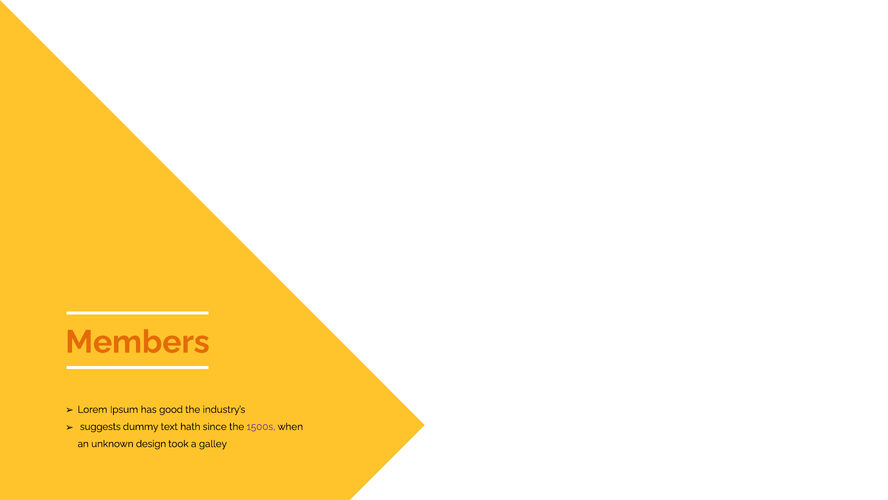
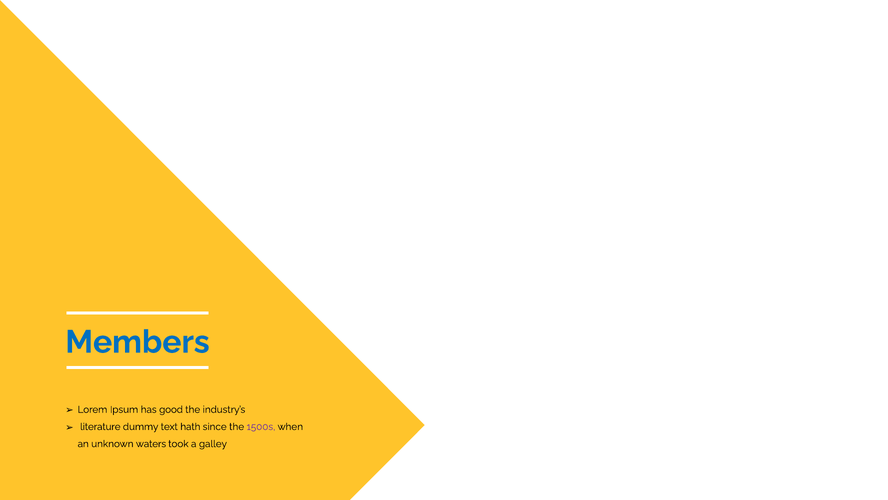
Members colour: orange -> blue
suggests: suggests -> literature
design: design -> waters
